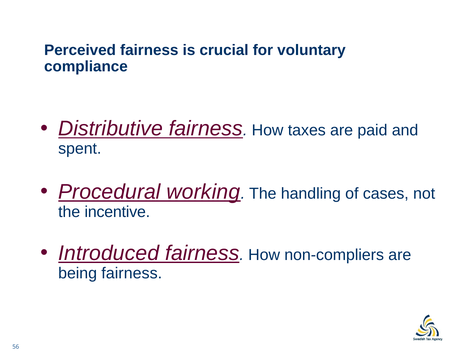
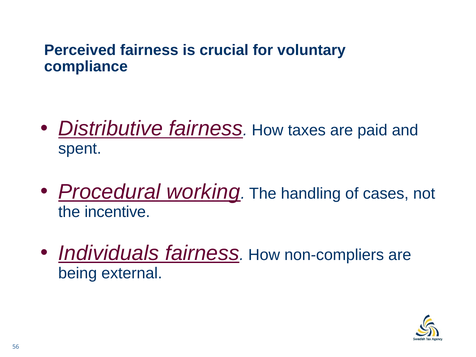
Introduced: Introduced -> Individuals
being fairness: fairness -> external
